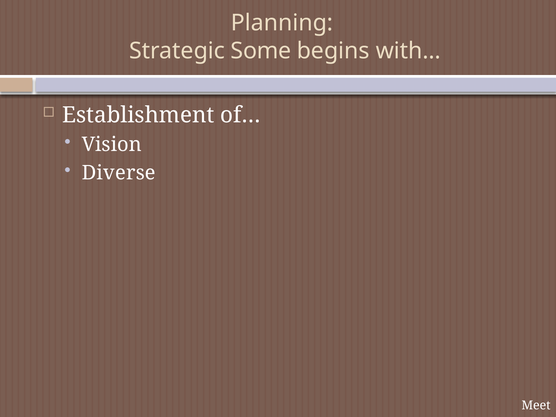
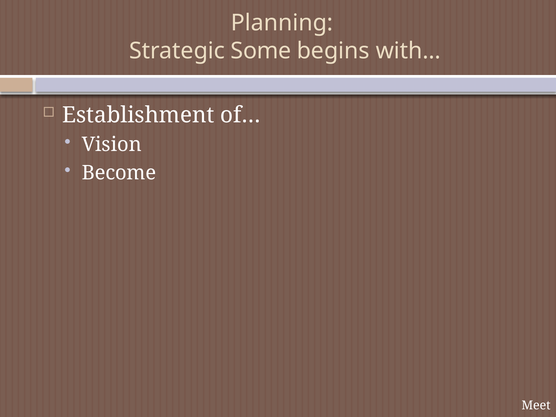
Diverse: Diverse -> Become
